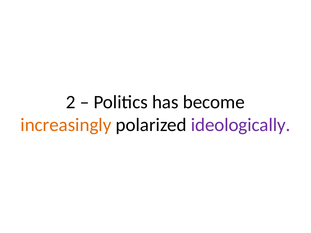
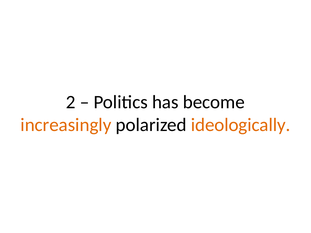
ideologically colour: purple -> orange
